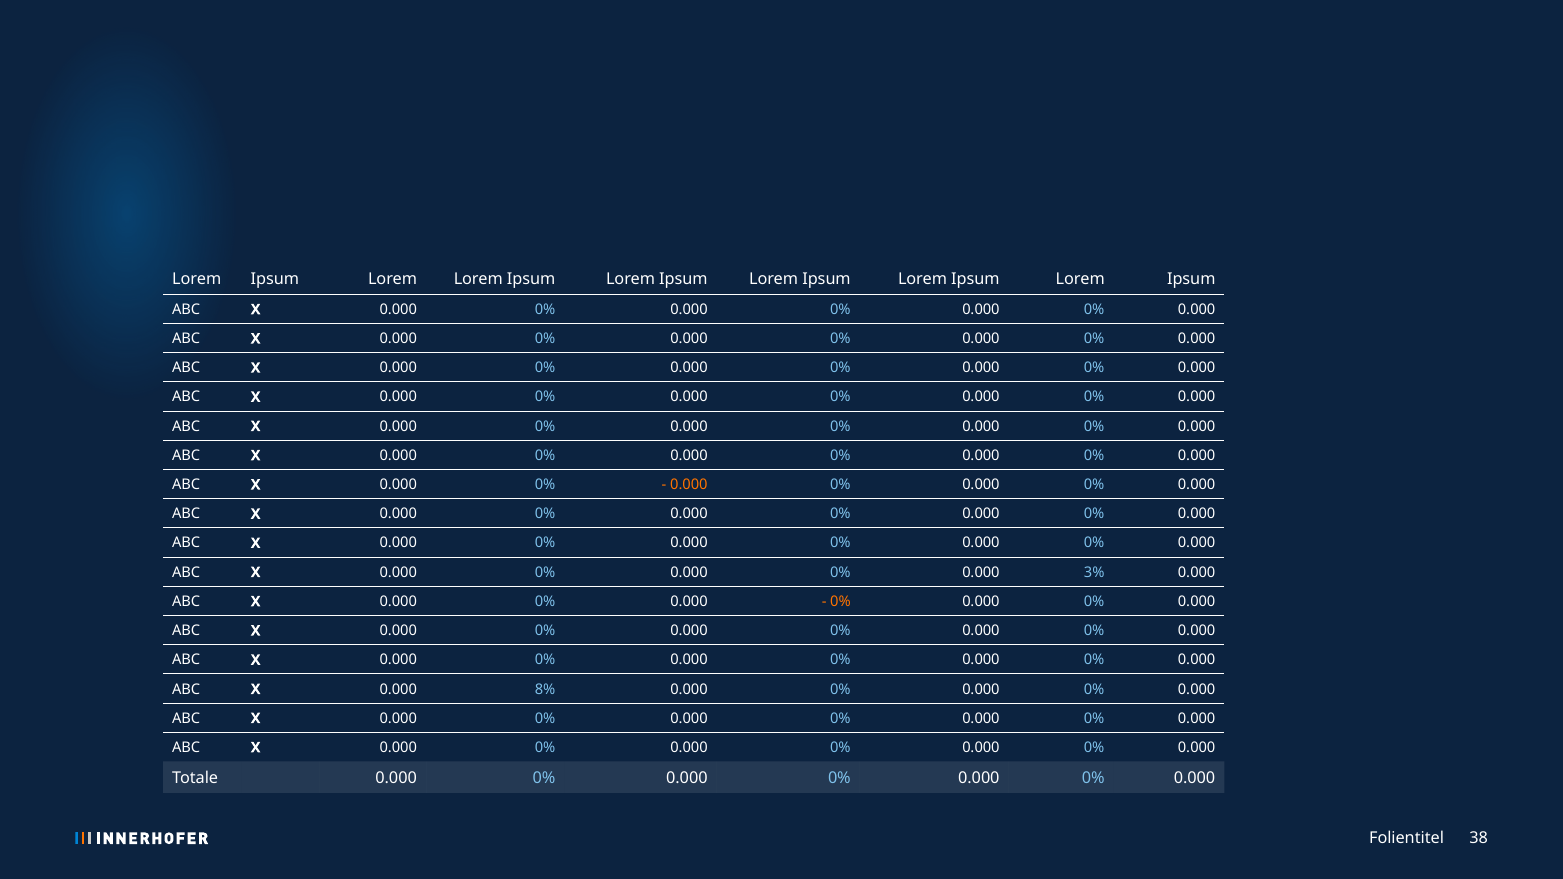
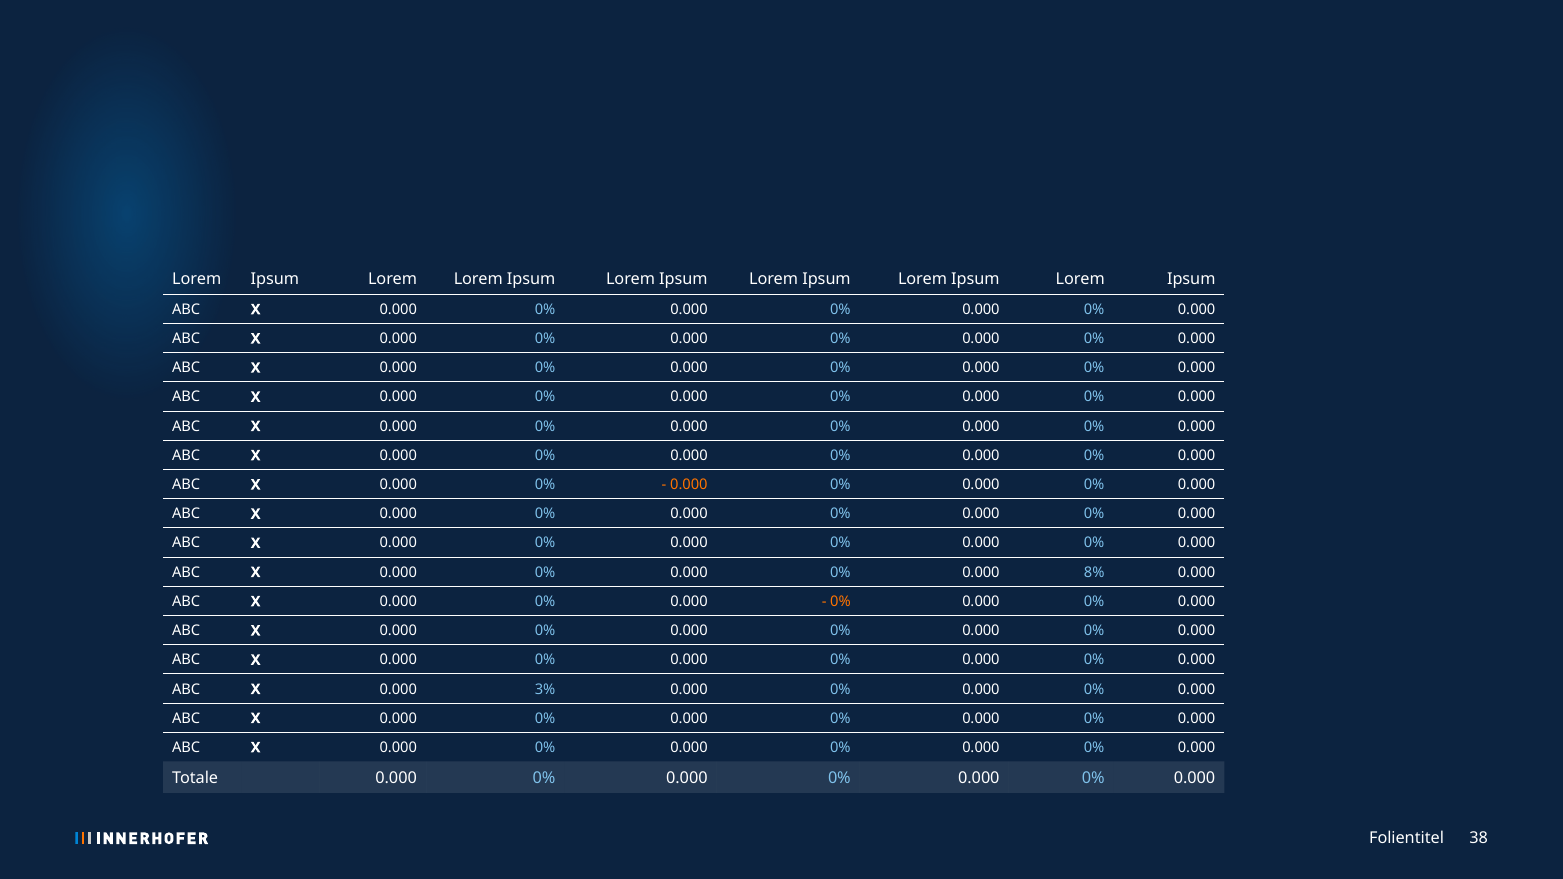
3%: 3% -> 8%
8%: 8% -> 3%
